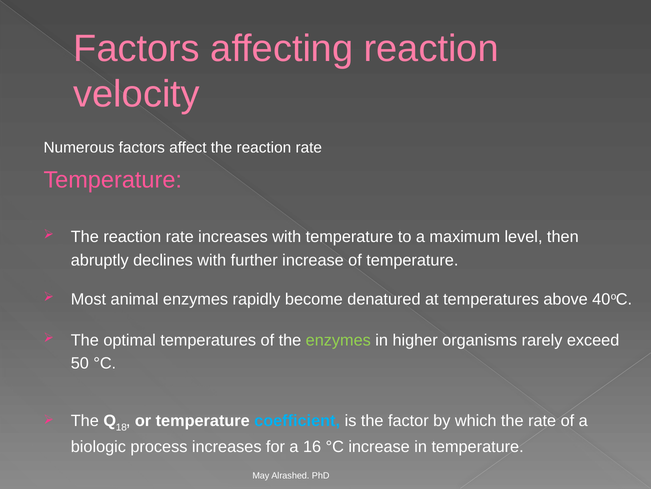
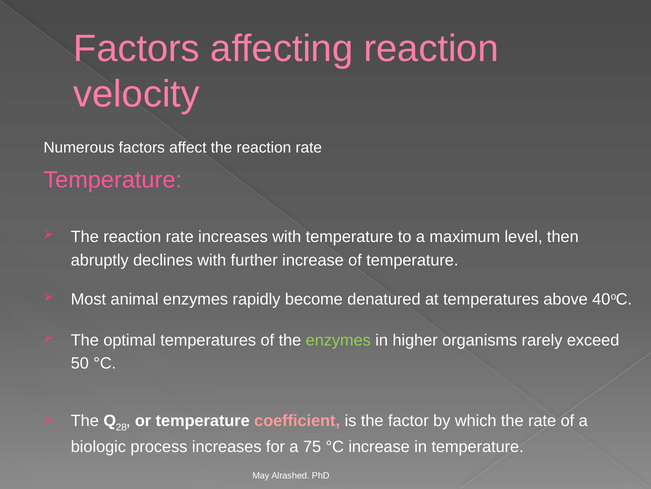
18: 18 -> 28
coefficient colour: light blue -> pink
16: 16 -> 75
